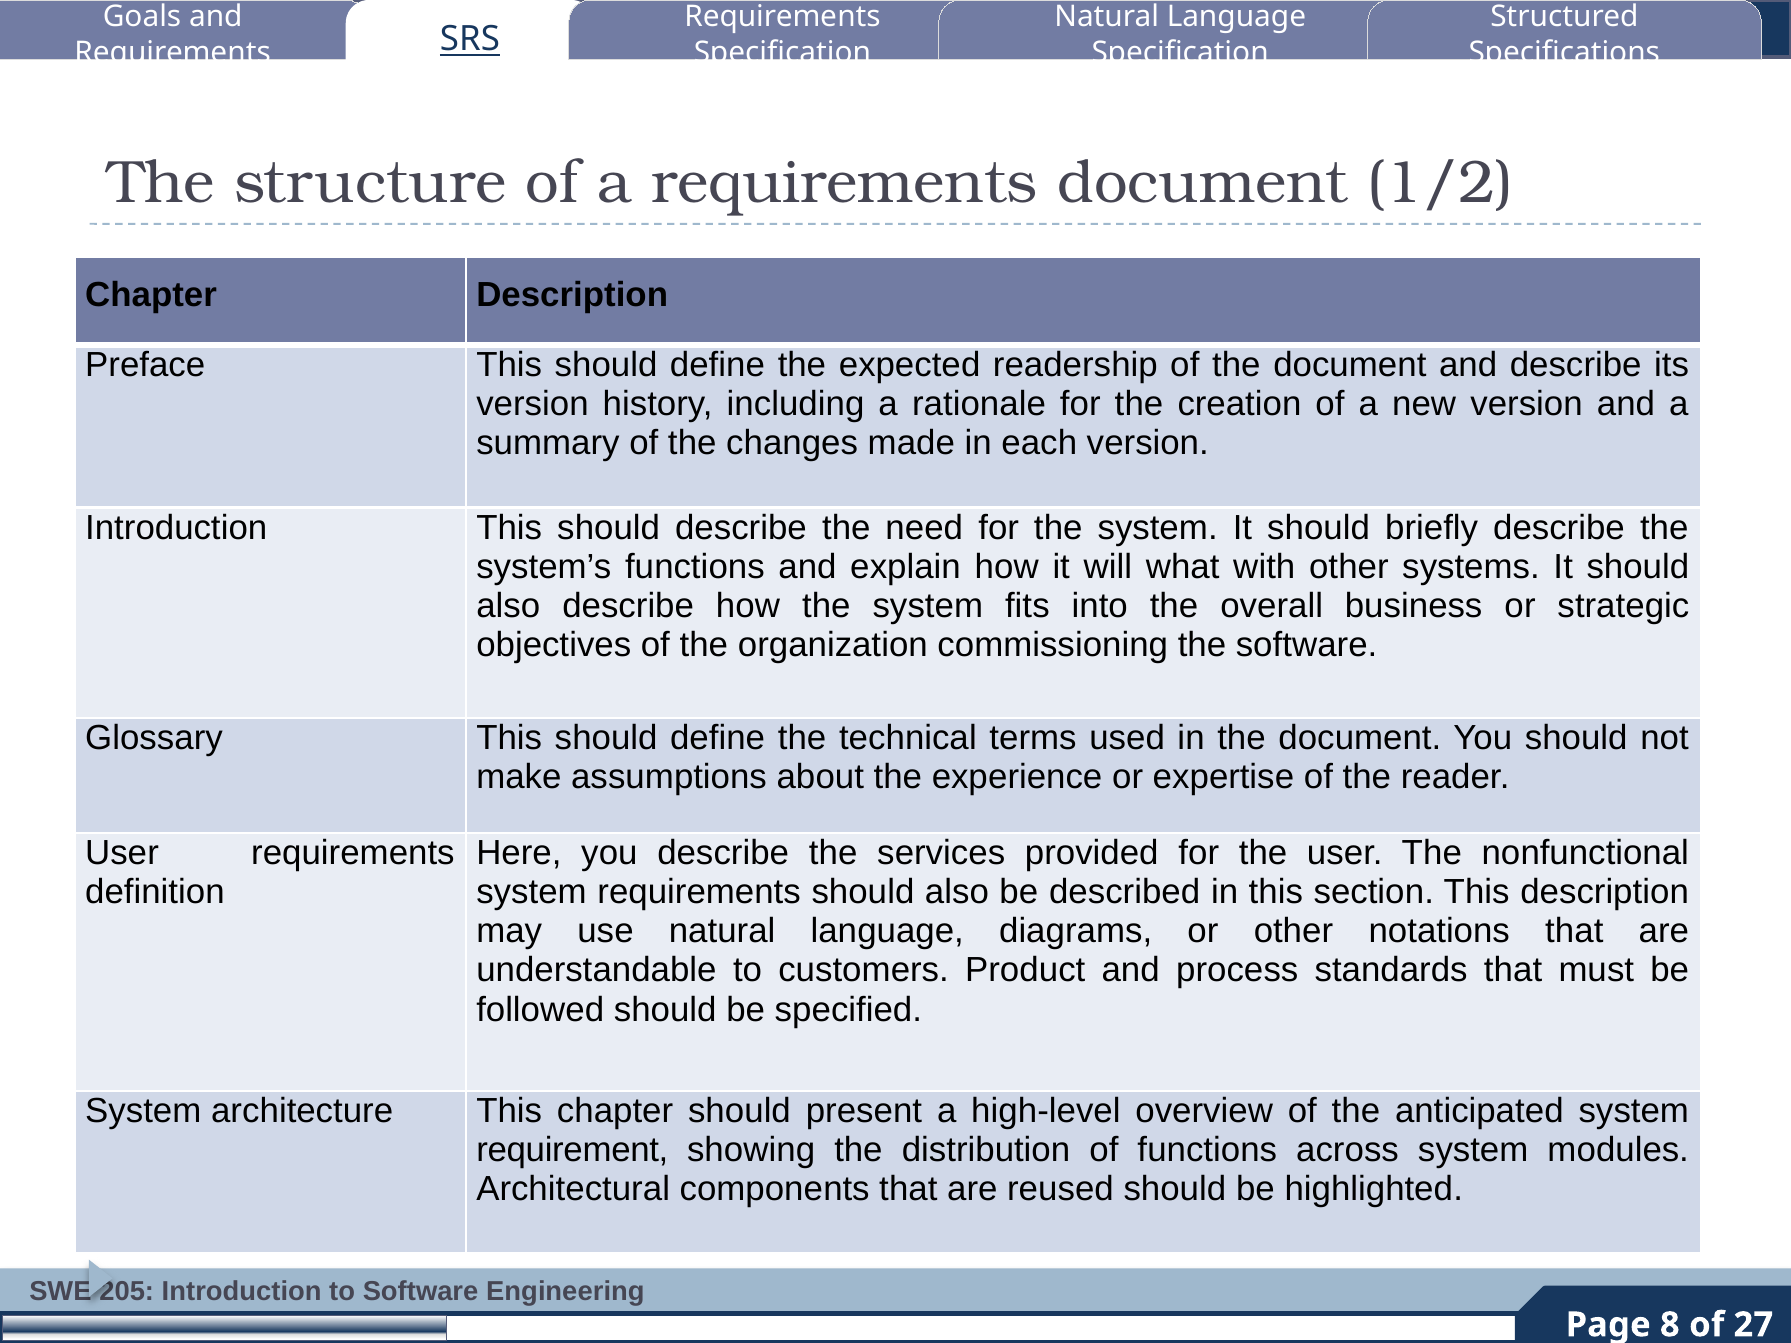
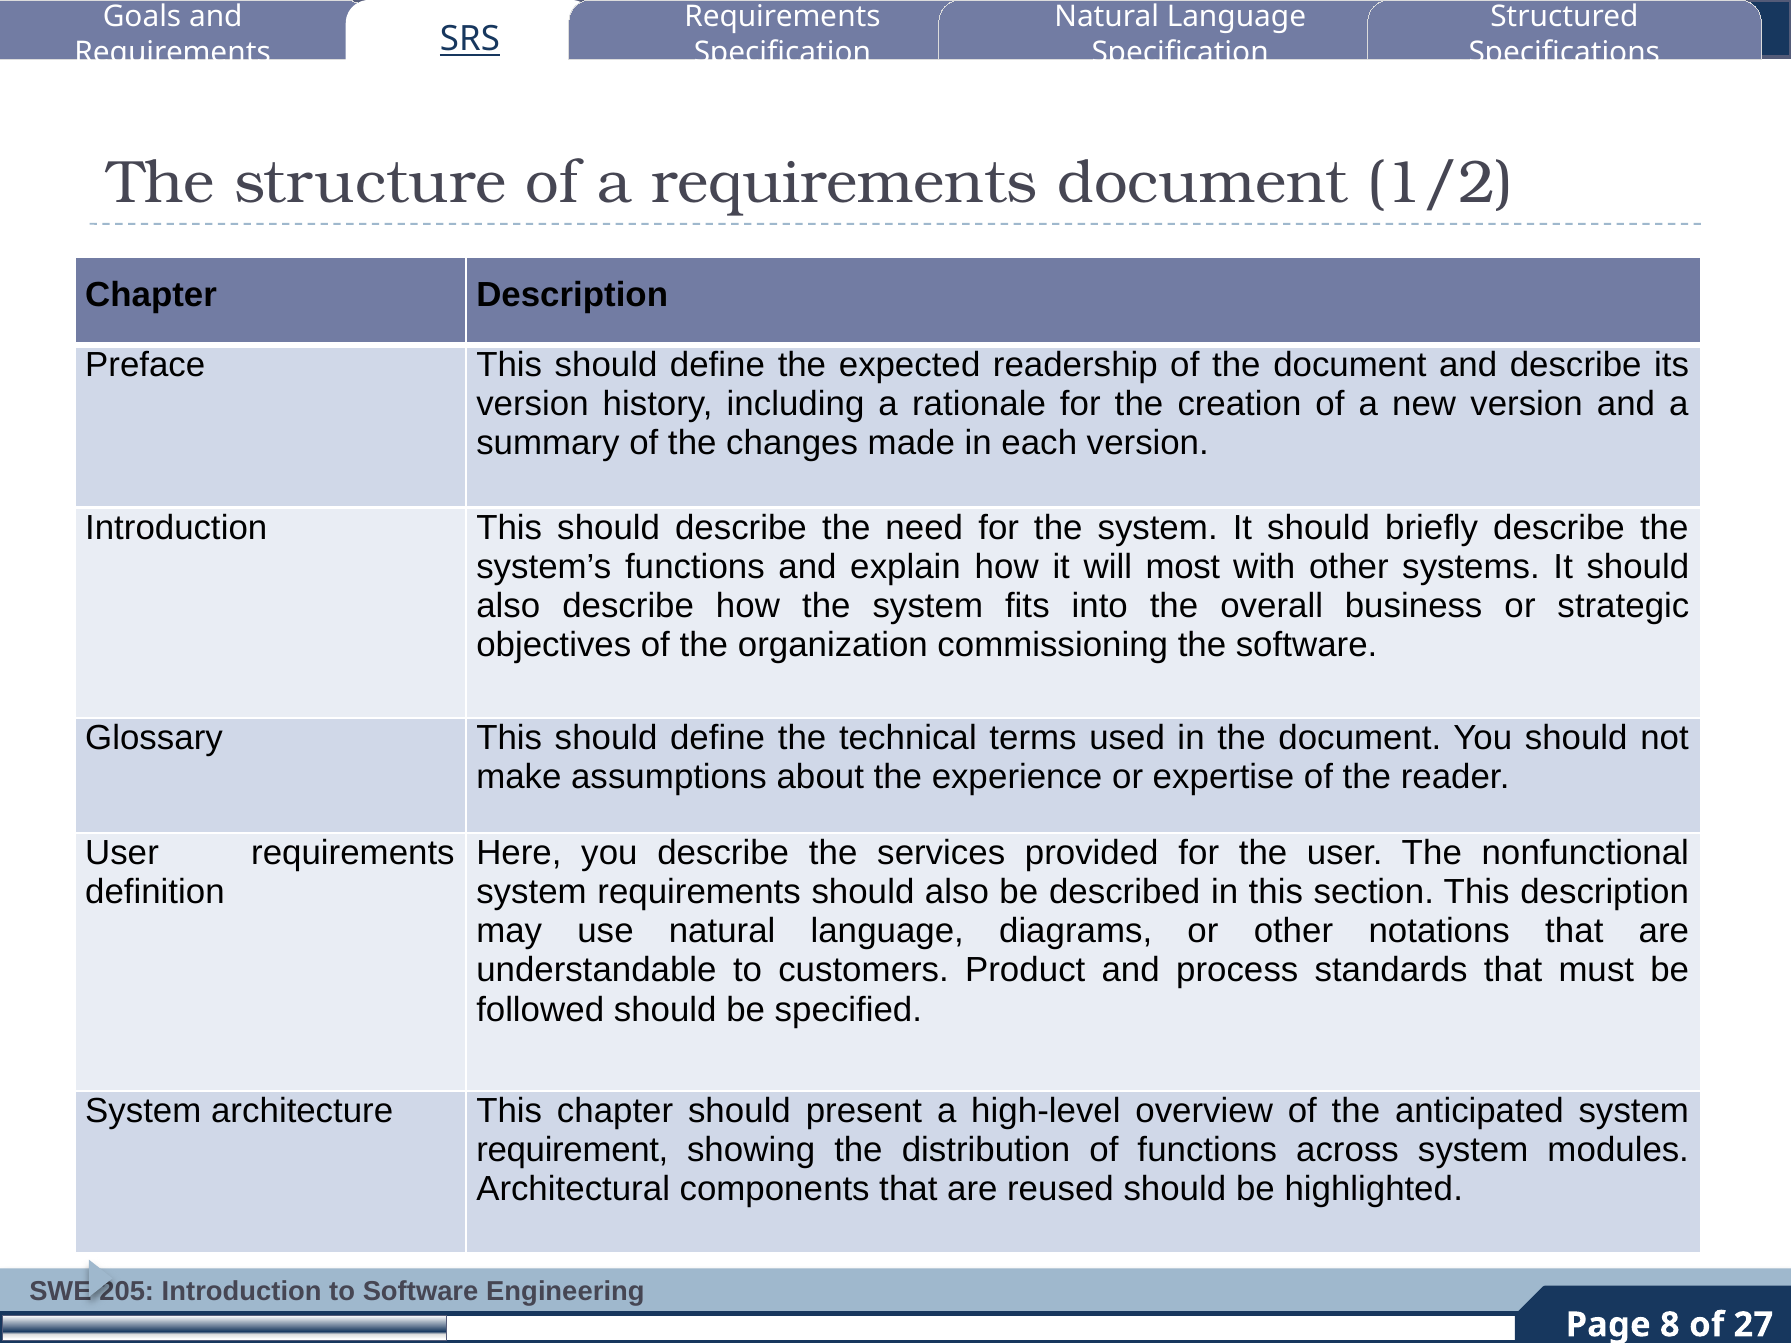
what: what -> most
